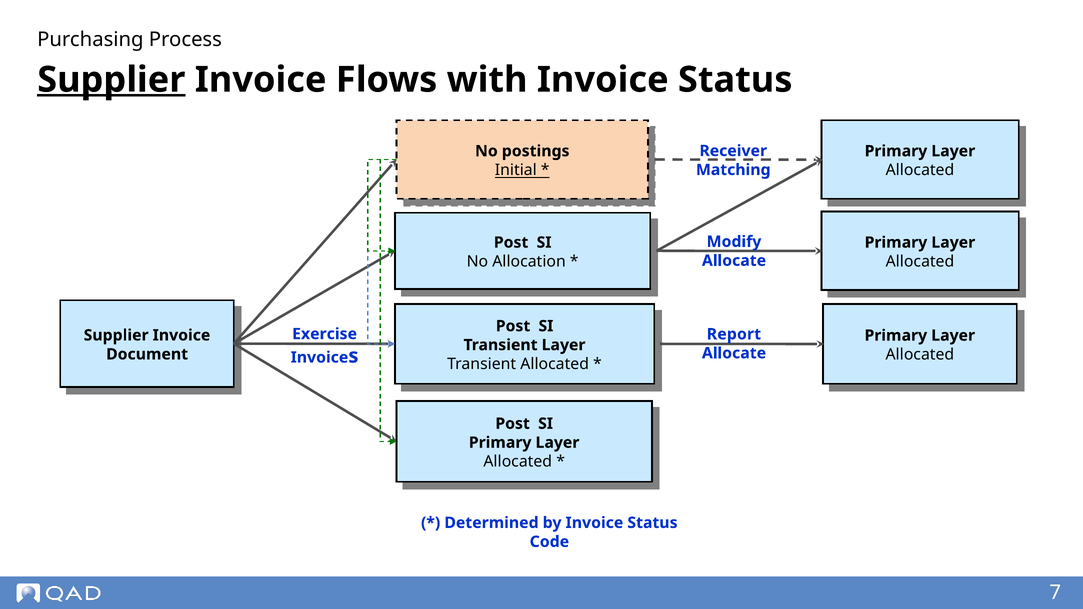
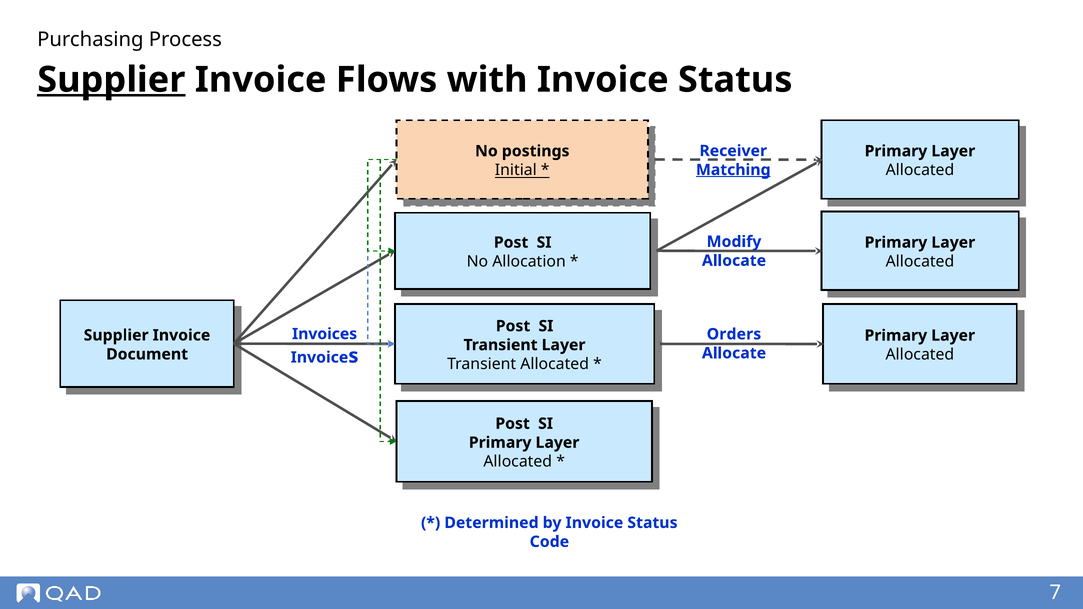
Matching underline: none -> present
Exercise at (325, 334): Exercise -> Invoices
Report: Report -> Orders
